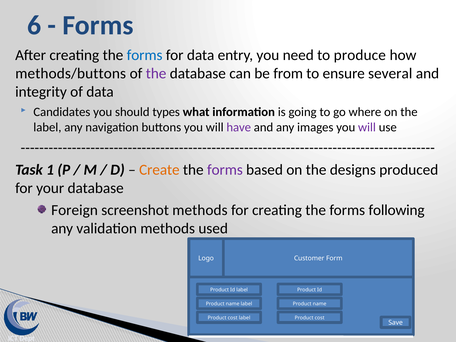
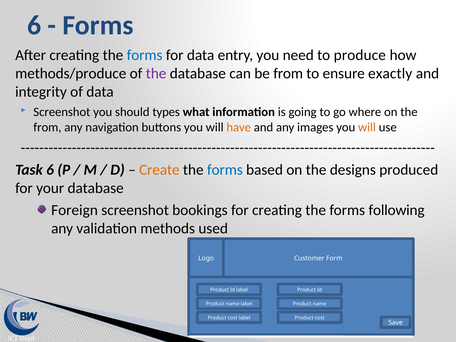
methods/buttons: methods/buttons -> methods/produce
several: several -> exactly
Candidates at (62, 112): Candidates -> Screenshot
label at (47, 127): label -> from
have colour: purple -> orange
will at (367, 127) colour: purple -> orange
Task 1: 1 -> 6
forms at (225, 170) colour: purple -> blue
screenshot methods: methods -> bookings
